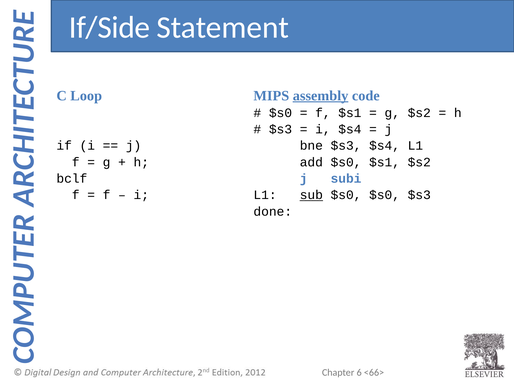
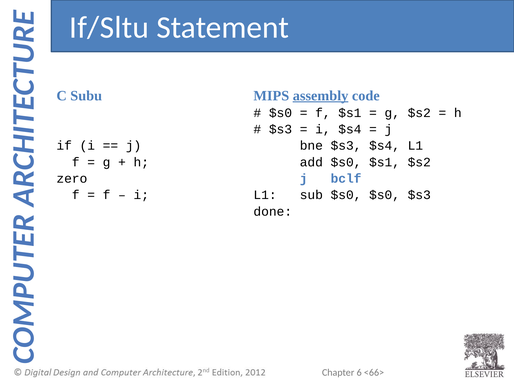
If/Side: If/Side -> If/Sltu
Loop: Loop -> Subu
bclf: bclf -> zero
subi: subi -> bclf
sub underline: present -> none
